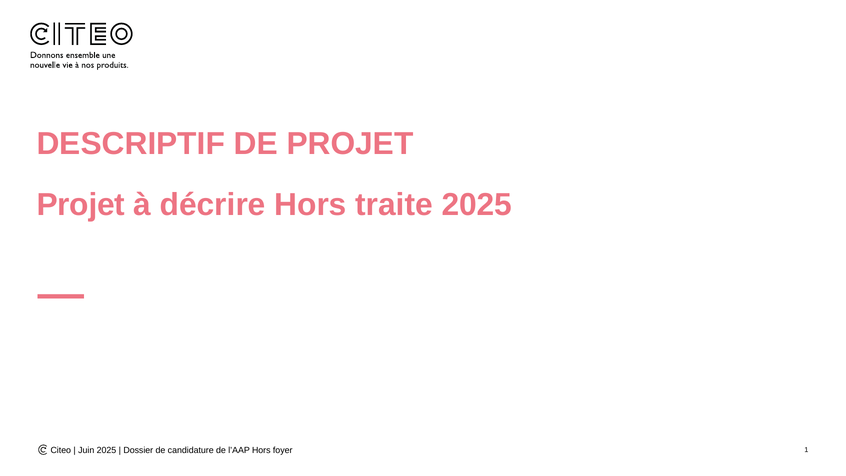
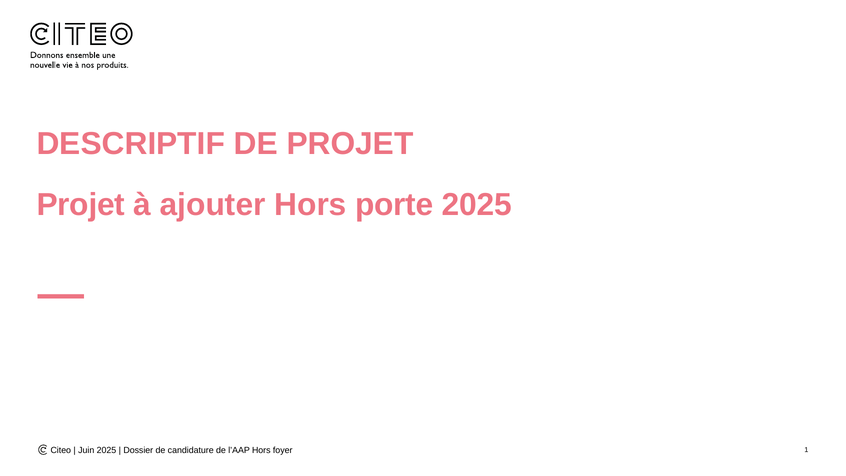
décrire: décrire -> ajouter
traite: traite -> porte
